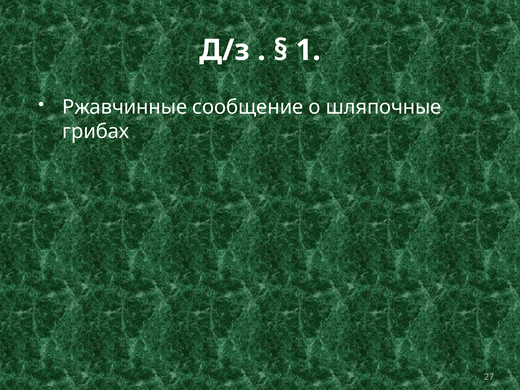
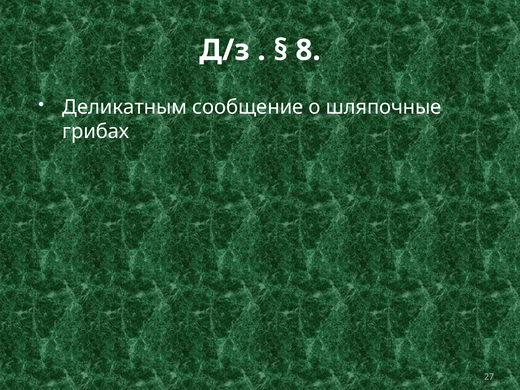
1: 1 -> 8
Ржавчинные: Ржавчинные -> Деликатным
